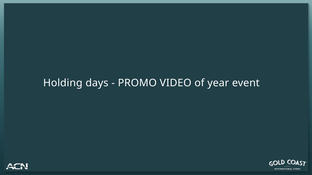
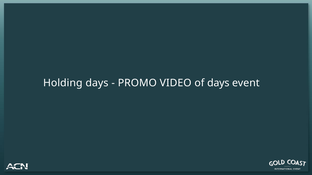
of year: year -> days
